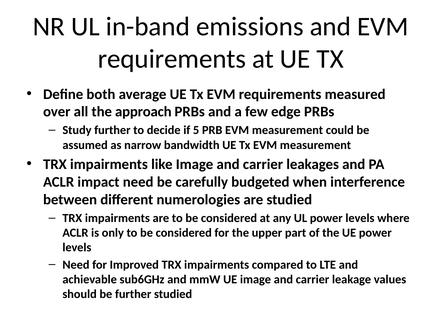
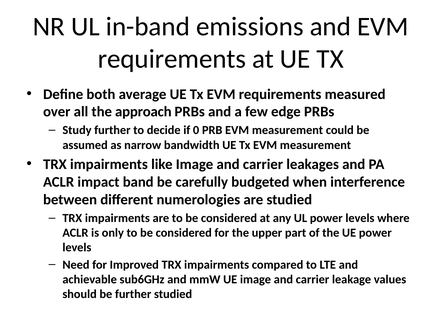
5: 5 -> 0
impact need: need -> band
